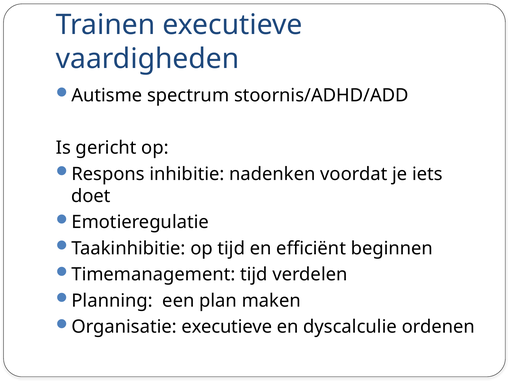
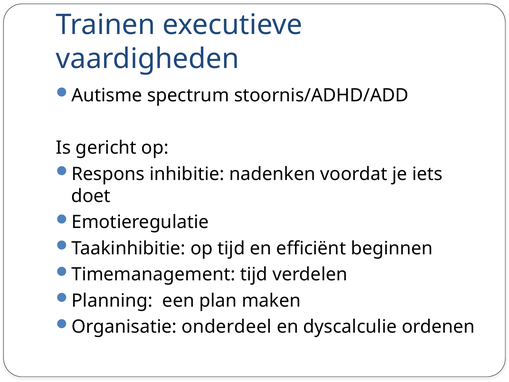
Organisatie executieve: executieve -> onderdeel
